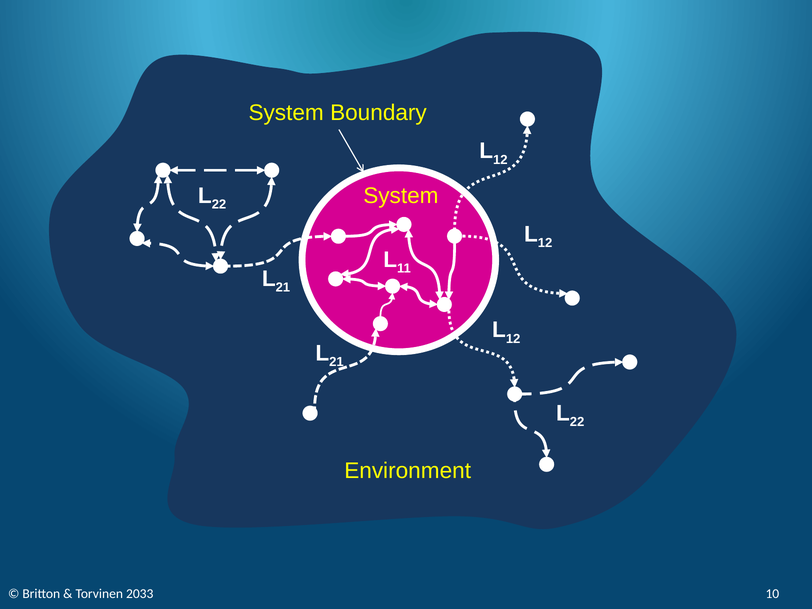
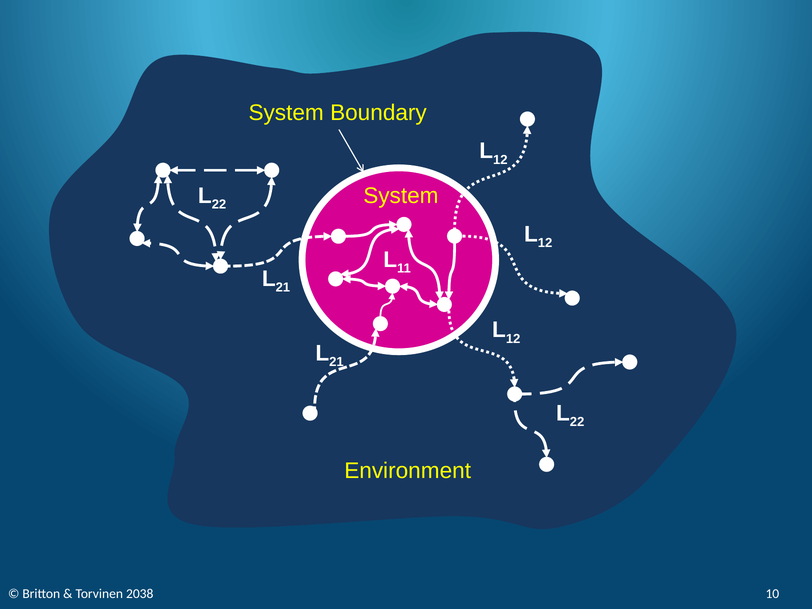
2033: 2033 -> 2038
